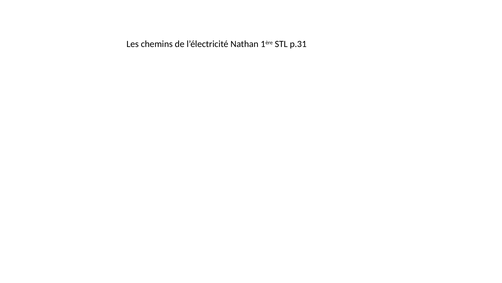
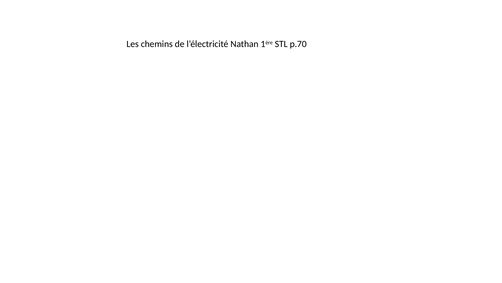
p.31: p.31 -> p.70
